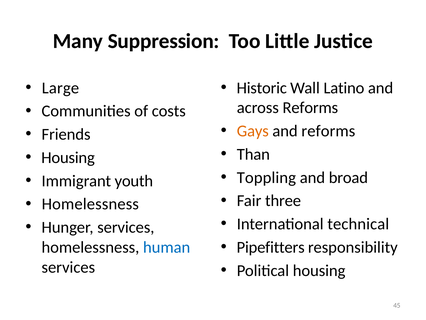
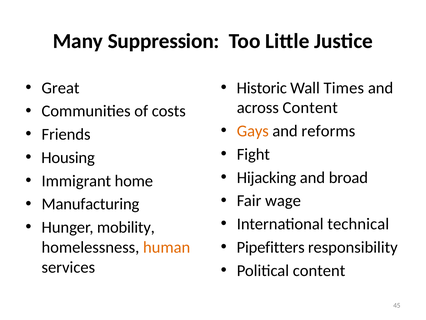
Large: Large -> Great
Latino: Latino -> Times
across Reforms: Reforms -> Content
Than: Than -> Fight
Toppling: Toppling -> Hijacking
youth: youth -> home
three: three -> wage
Homelessness at (90, 204): Homelessness -> Manufacturing
Hunger services: services -> mobility
human colour: blue -> orange
Political housing: housing -> content
